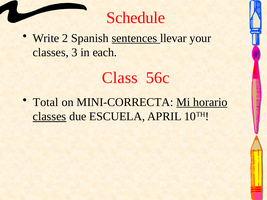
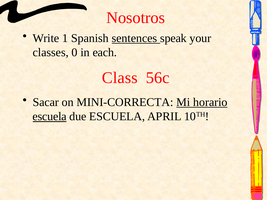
Schedule: Schedule -> Nosotros
2: 2 -> 1
llevar: llevar -> speak
3: 3 -> 0
Total: Total -> Sacar
classes at (49, 117): classes -> escuela
